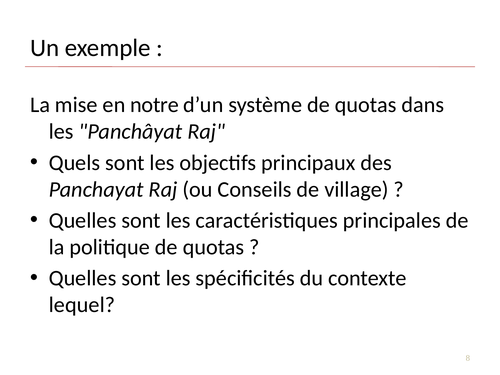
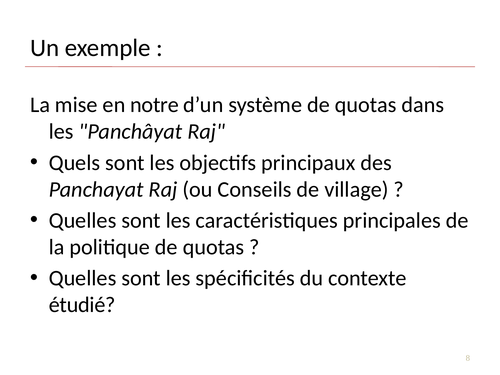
lequel: lequel -> étudié
